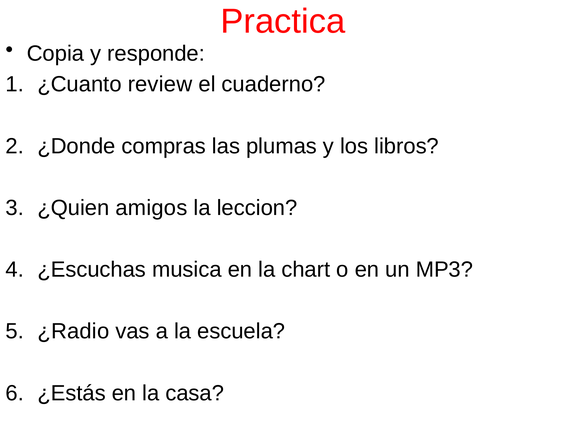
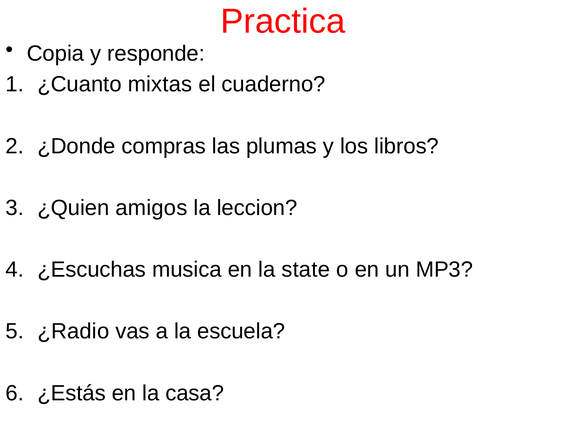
review: review -> mixtas
chart: chart -> state
